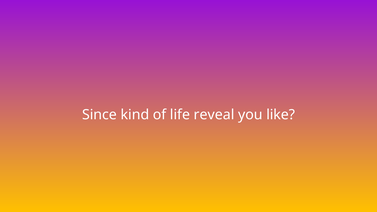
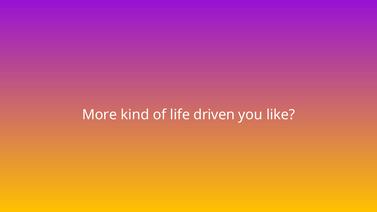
Since: Since -> More
reveal: reveal -> driven
